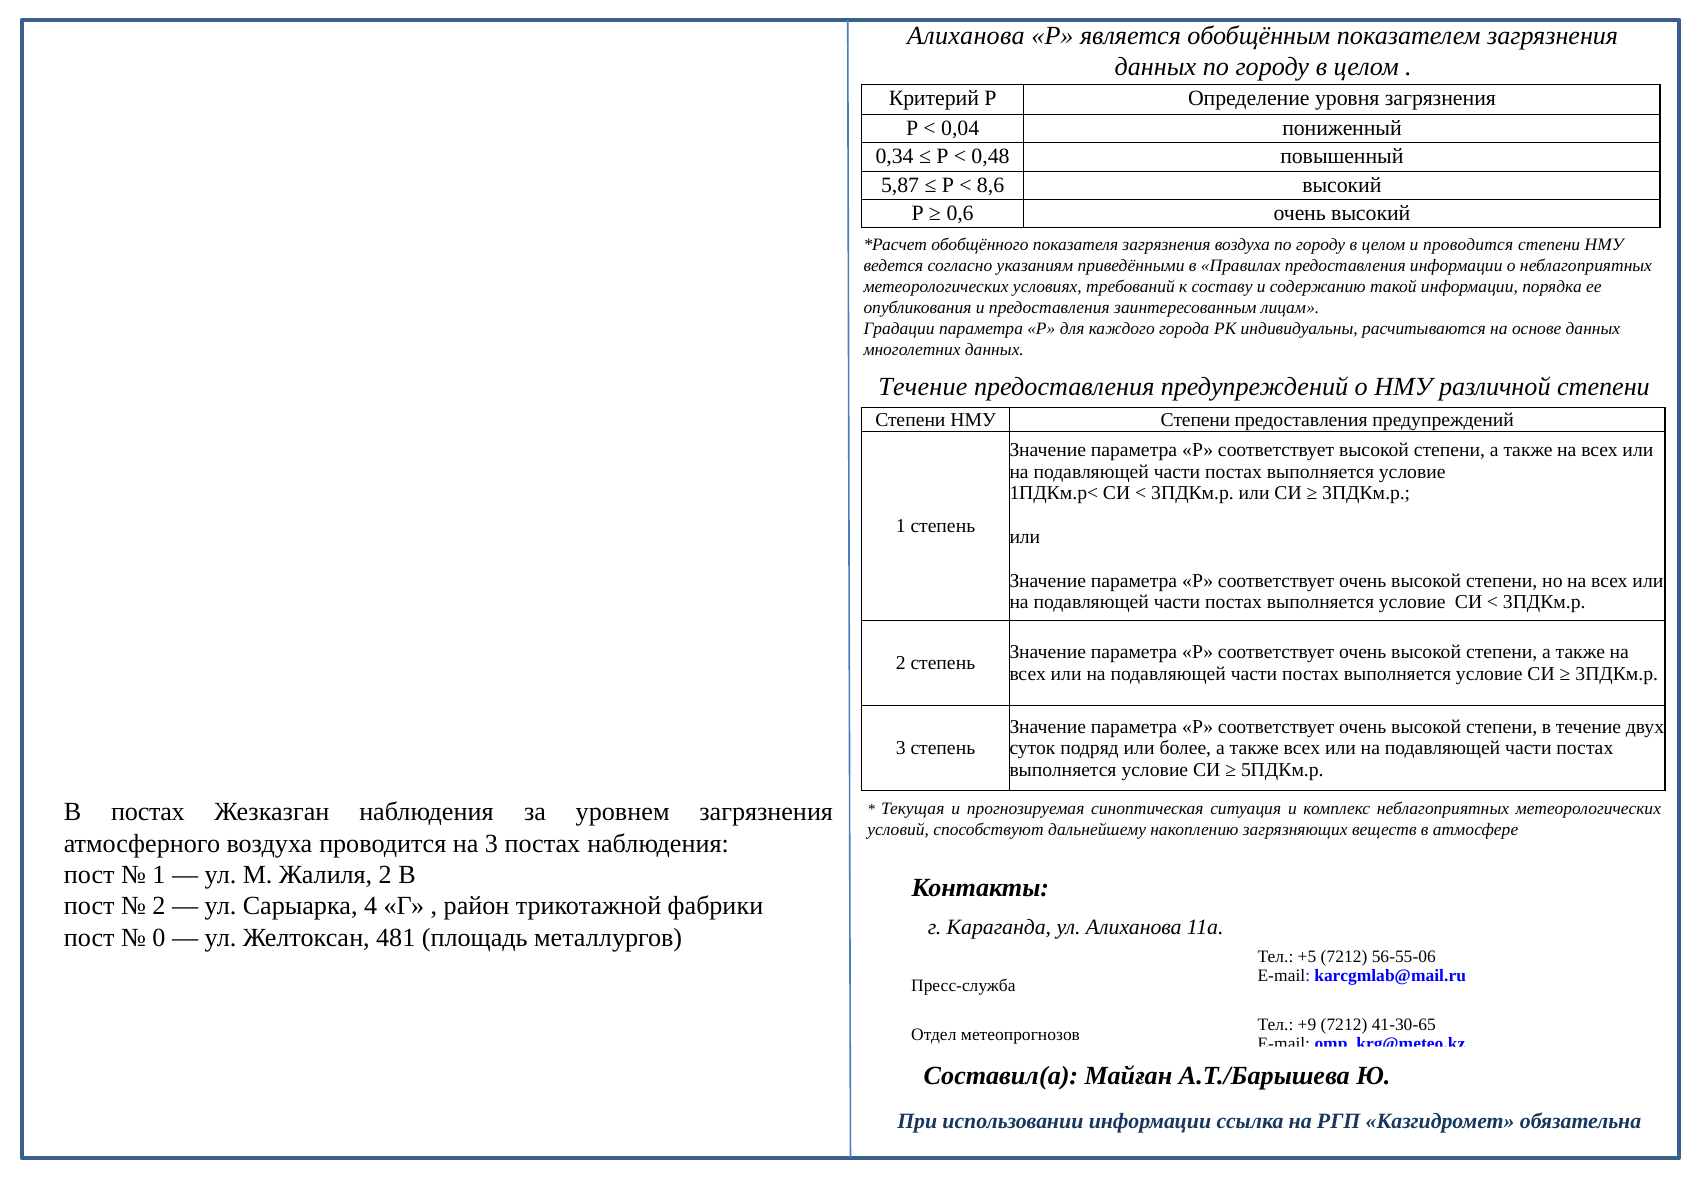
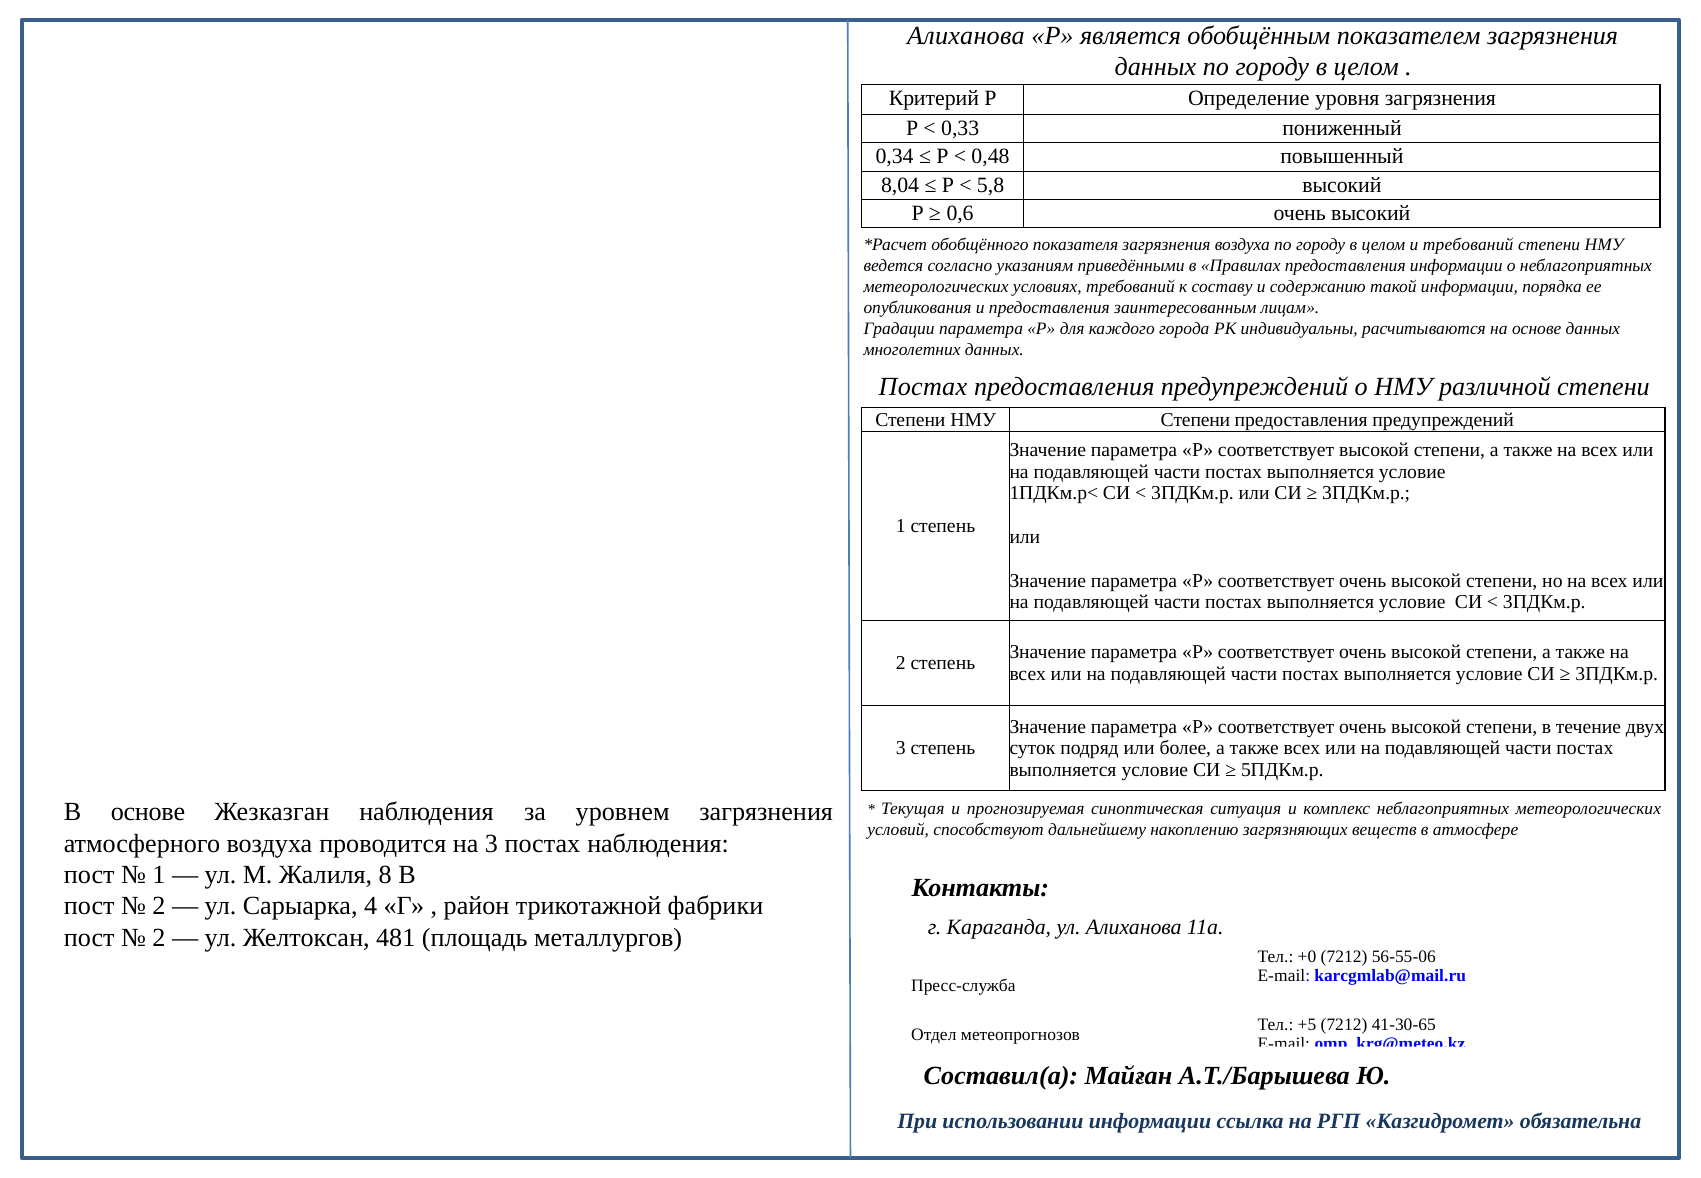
0,04: 0,04 -> 0,33
5,87: 5,87 -> 8,04
8,6: 8,6 -> 5,8
и проводится: проводится -> требований
Течение at (923, 387): Течение -> Постах
В постах: постах -> основе
Жалиля 2: 2 -> 8
0 at (159, 937): 0 -> 2
+5: +5 -> +0
+9: +9 -> +5
